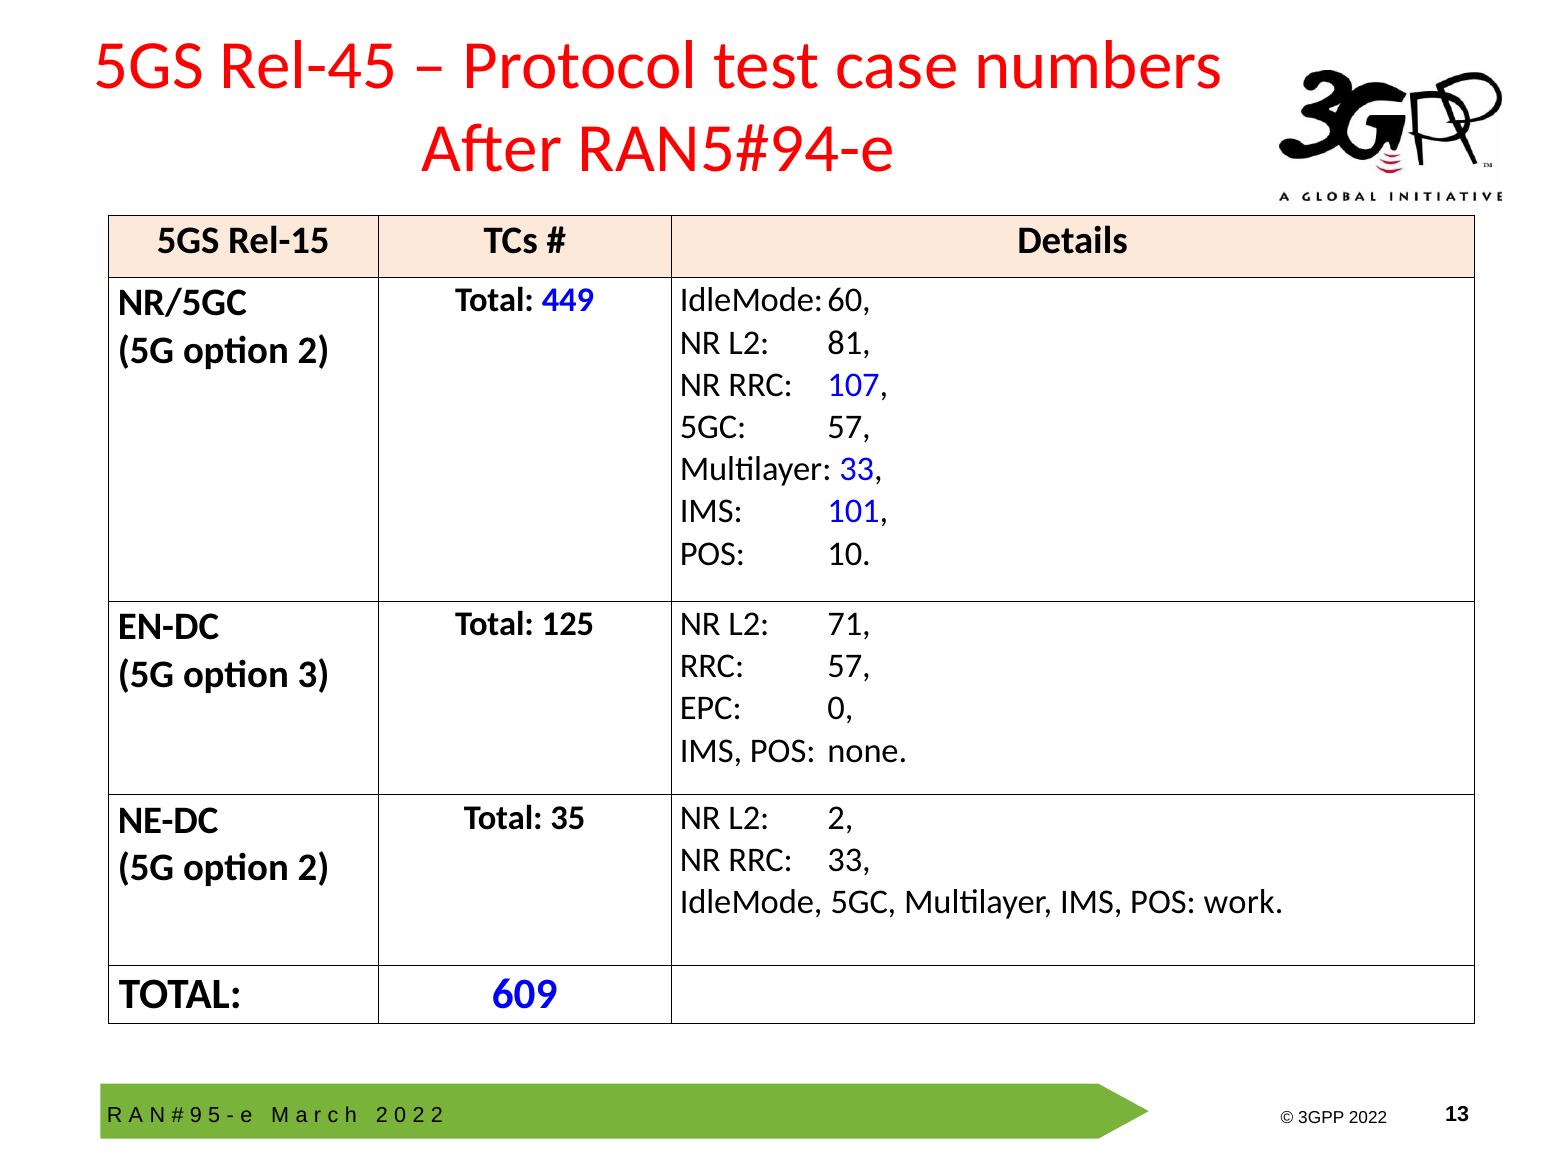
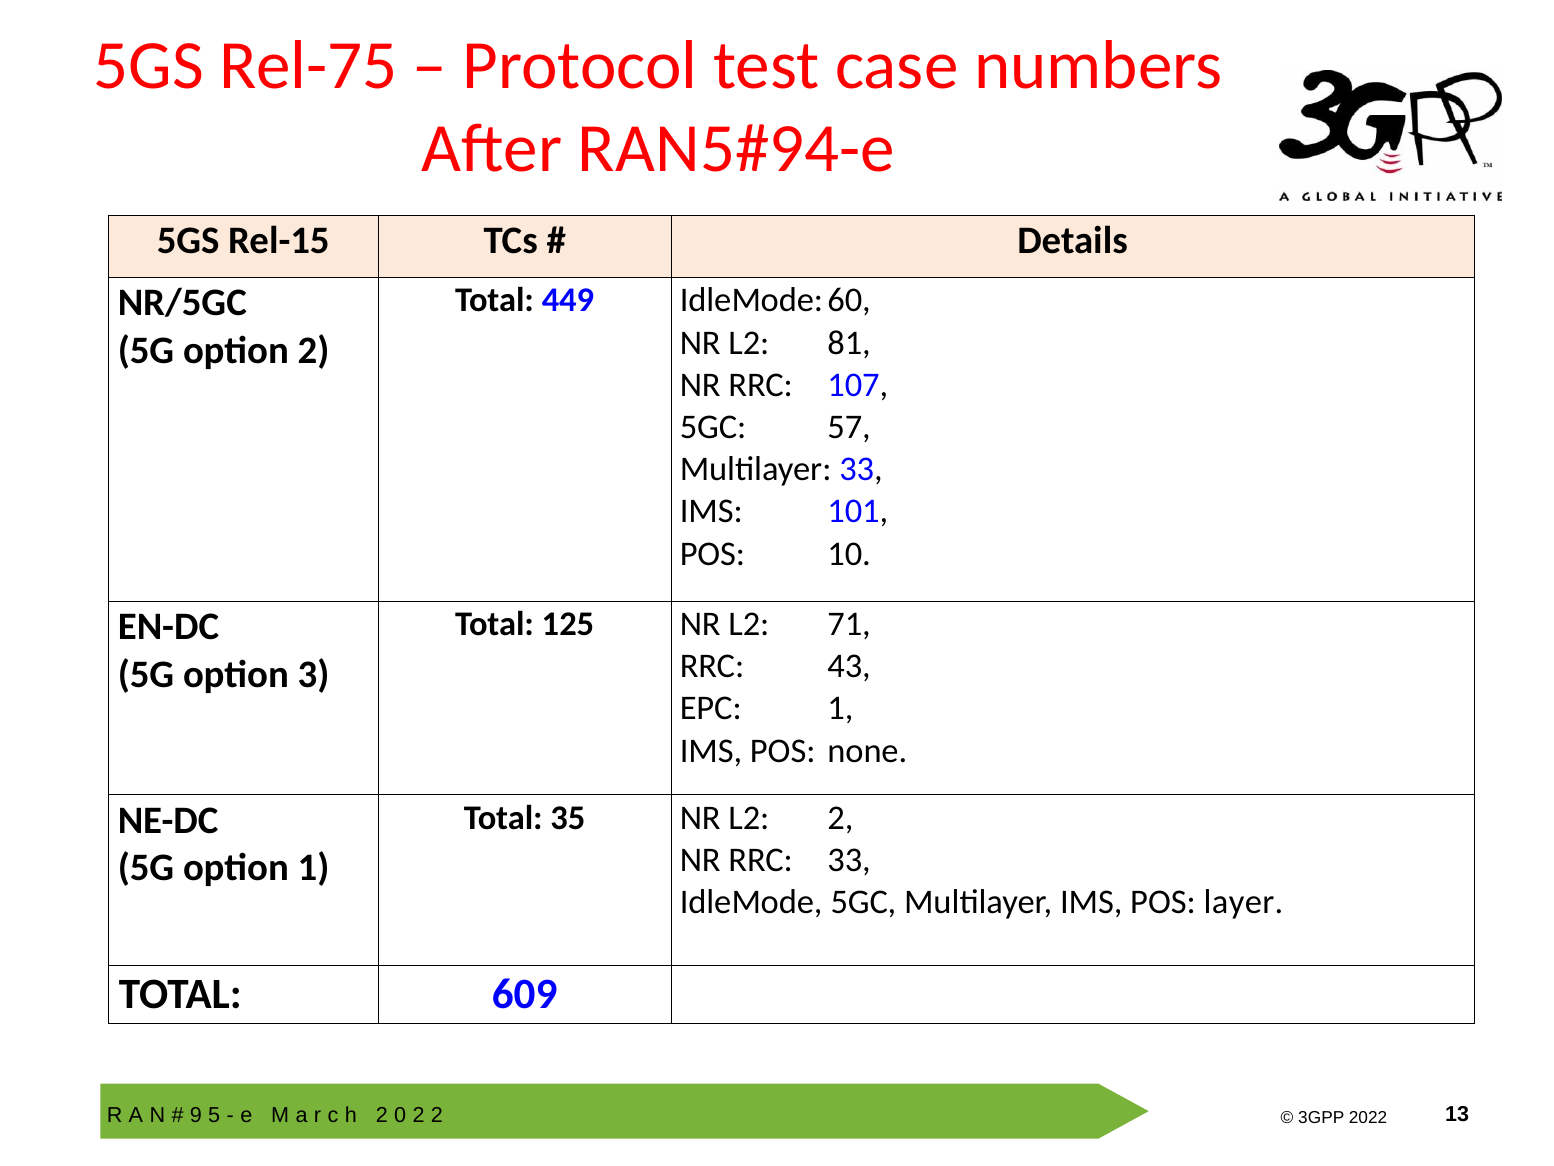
Rel-45: Rel-45 -> Rel-75
RRC 57: 57 -> 43
EPC 0: 0 -> 1
2 at (314, 868): 2 -> 1
work: work -> layer
